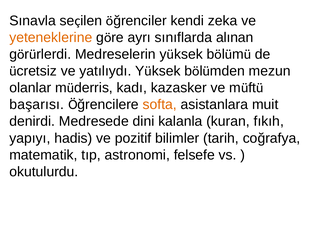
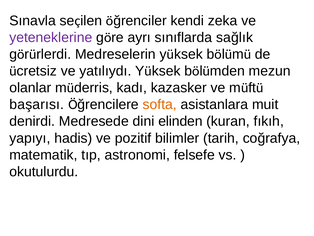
yeteneklerine colour: orange -> purple
alınan: alınan -> sağlık
kalanla: kalanla -> elinden
